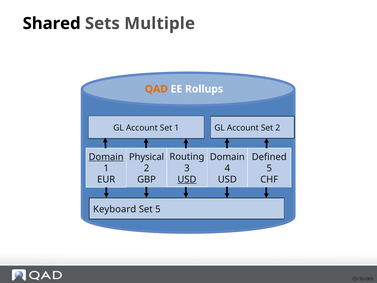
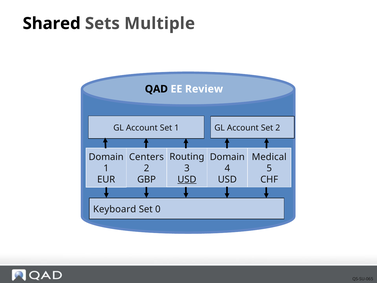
QAD colour: orange -> black
Rollups: Rollups -> Review
Physical: Physical -> Centers
Defined: Defined -> Medical
Domain at (106, 157) underline: present -> none
Set 5: 5 -> 0
